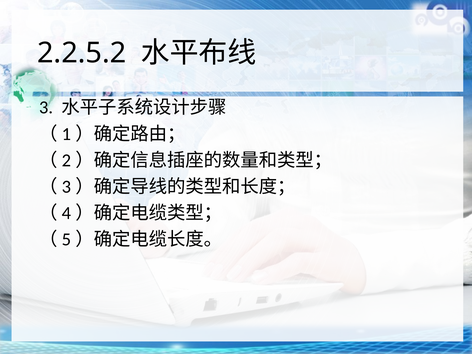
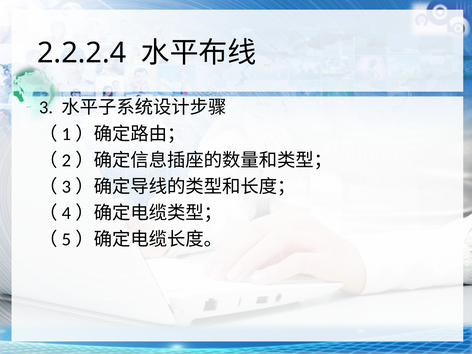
2.2.5.2: 2.2.5.2 -> 2.2.2.4
